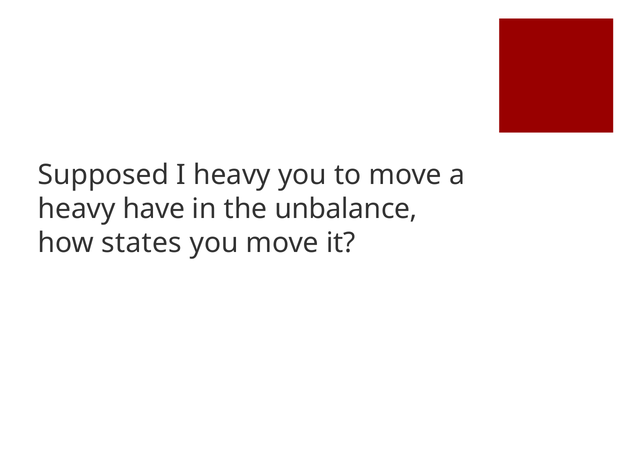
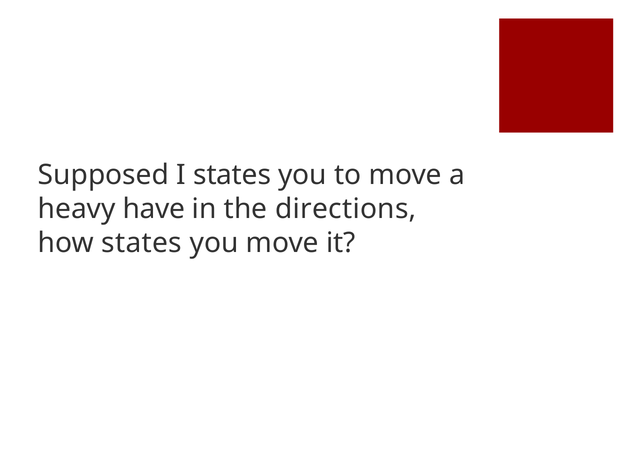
I heavy: heavy -> states
unbalance: unbalance -> directions
